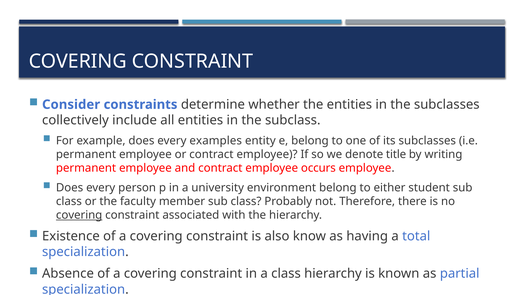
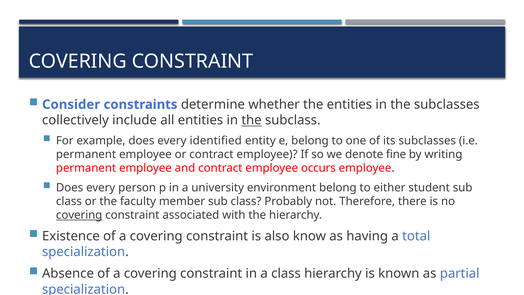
the at (252, 120) underline: none -> present
examples: examples -> identified
title: title -> fine
